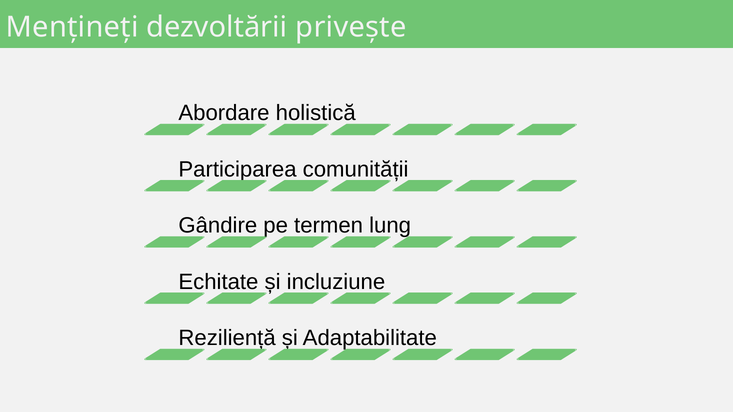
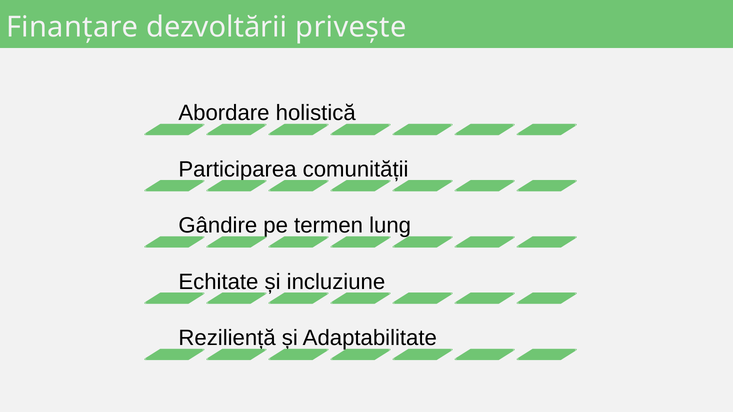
Mențineți: Mențineți -> Finanțare
